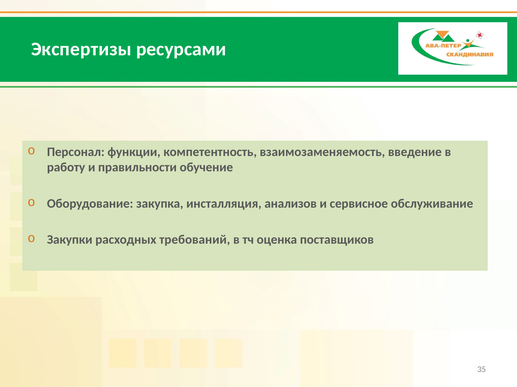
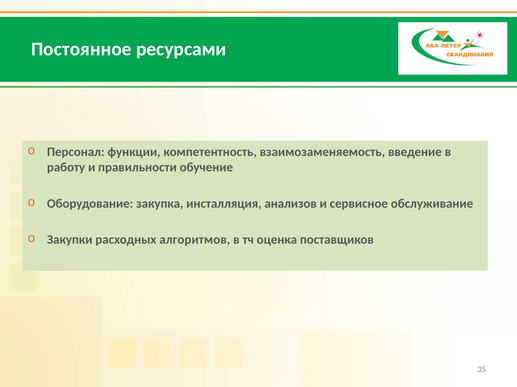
Экспертизы: Экспертизы -> Постоянное
требований: требований -> алгоритмов
